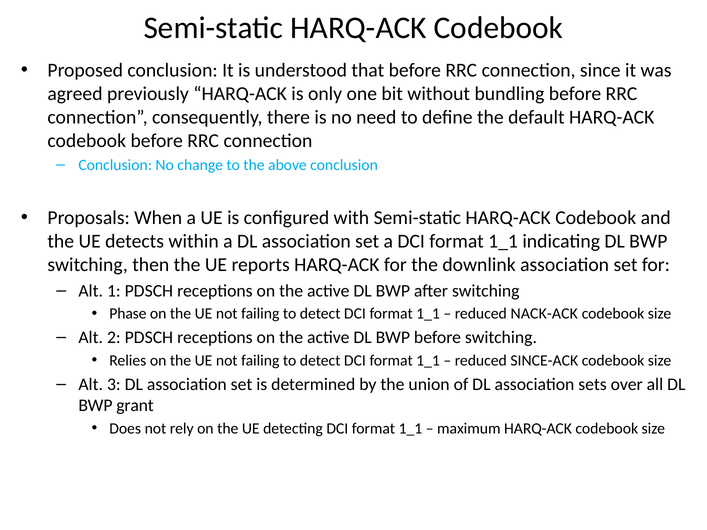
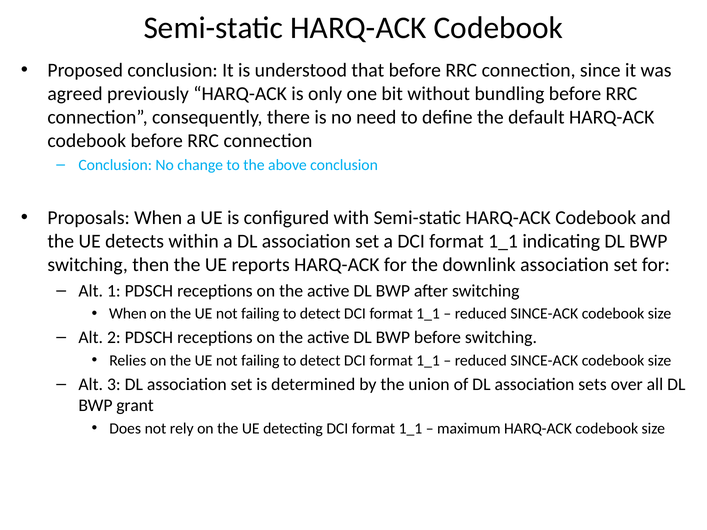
Phase at (128, 314): Phase -> When
NACK-ACK at (544, 314): NACK-ACK -> SINCE-ACK
